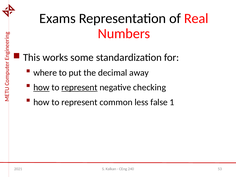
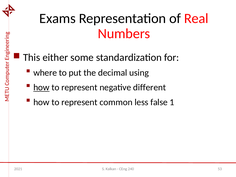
works: works -> either
away: away -> using
represent at (79, 87) underline: present -> none
checking: checking -> different
